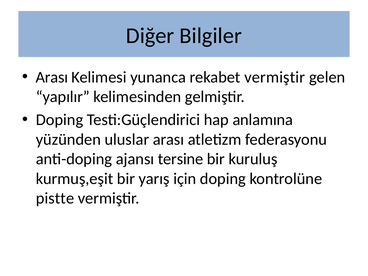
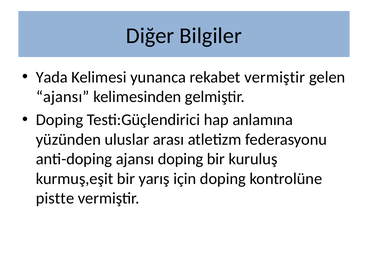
Arası at (52, 77): Arası -> Yada
yapılır at (63, 97): yapılır -> ajansı
ajansı tersine: tersine -> doping
